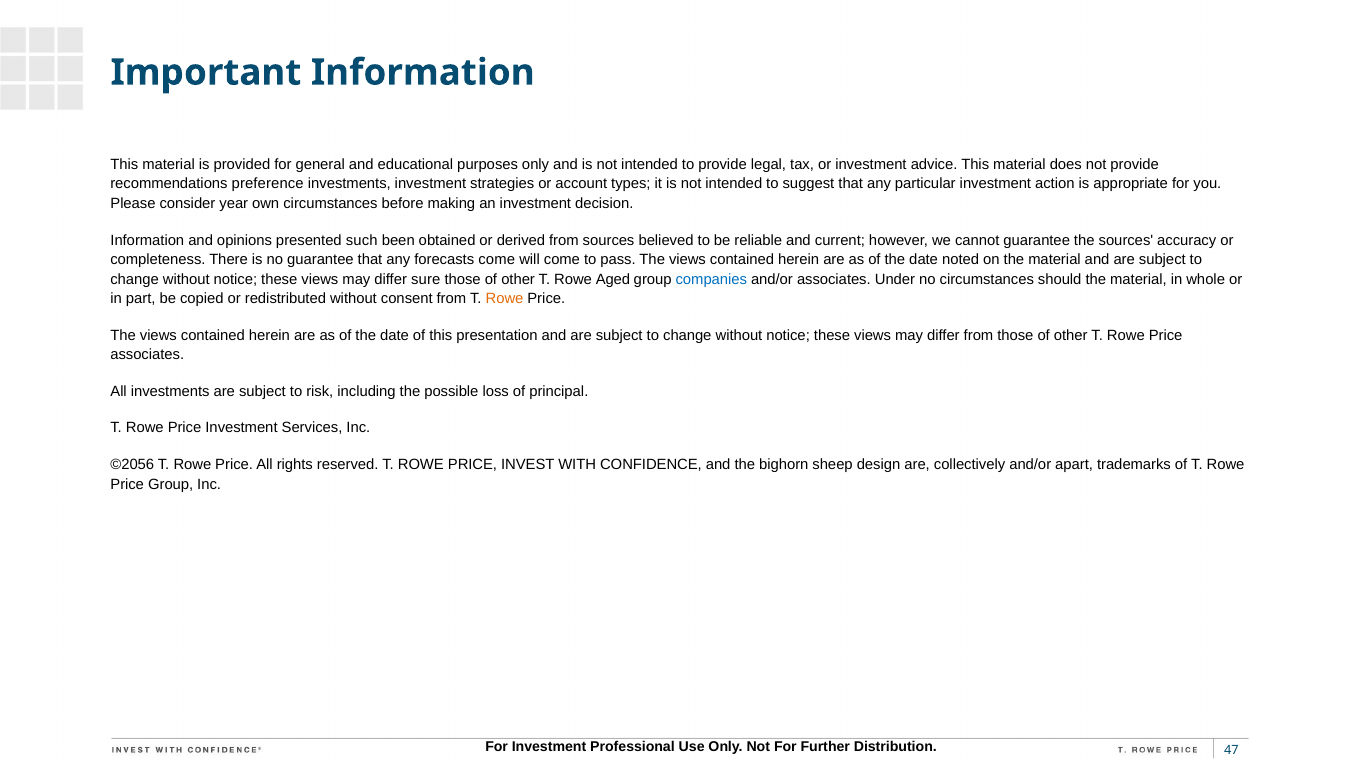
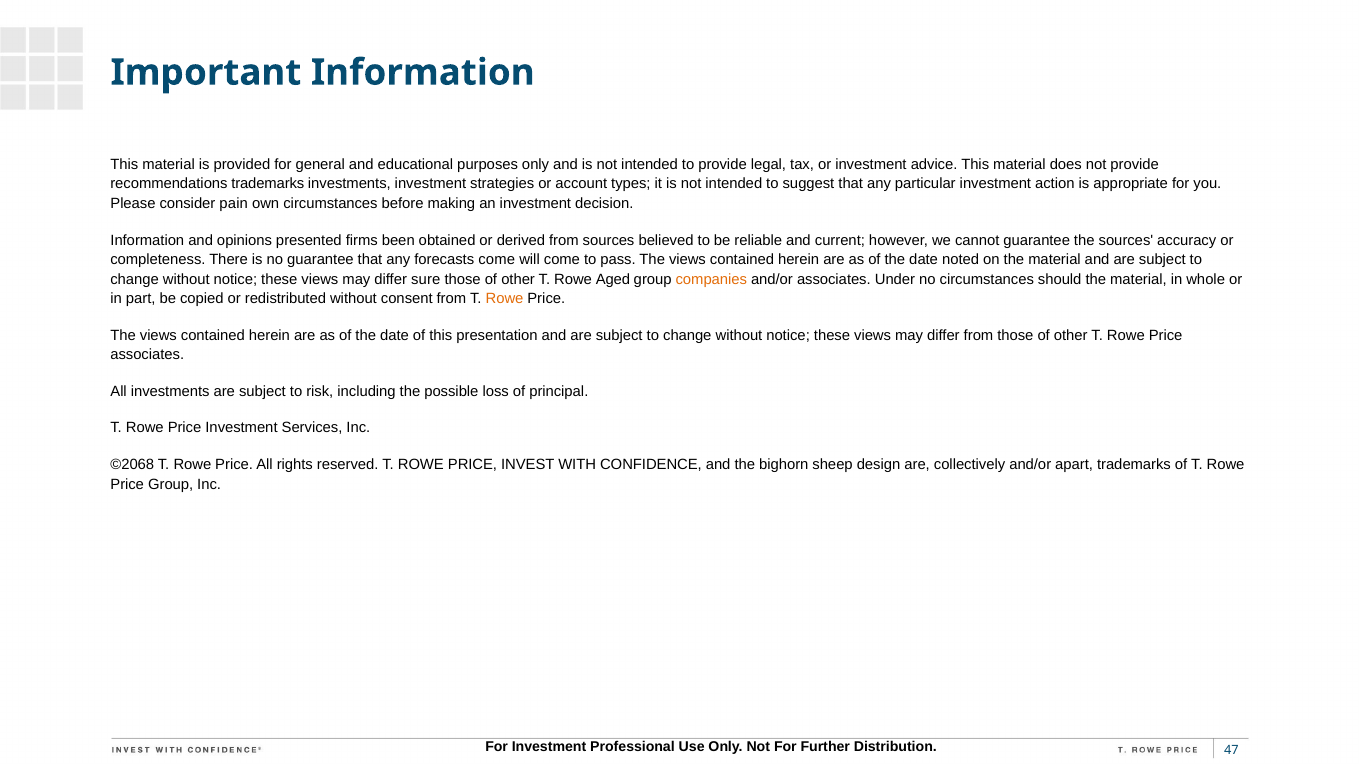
recommendations preference: preference -> trademarks
year: year -> pain
such: such -> firms
companies colour: blue -> orange
©2056: ©2056 -> ©2068
